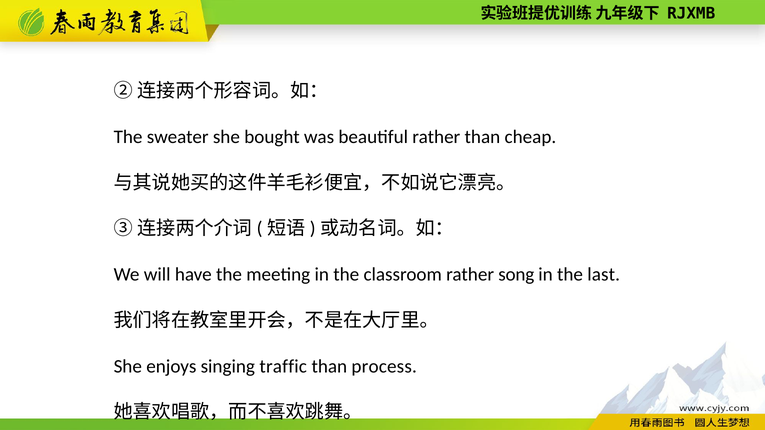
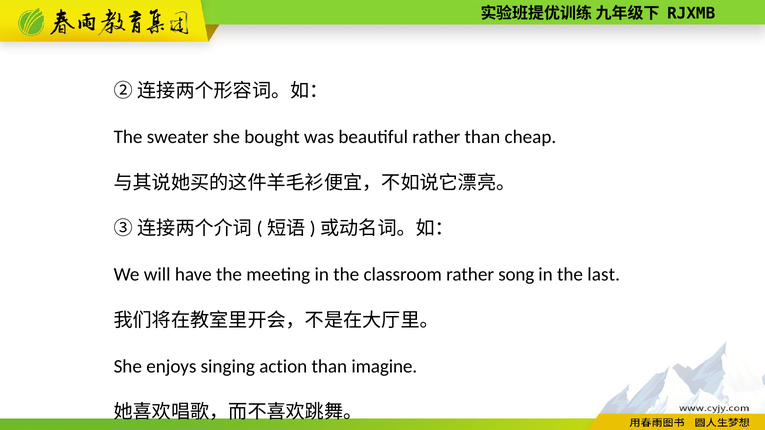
traffic: traffic -> action
process: process -> imagine
